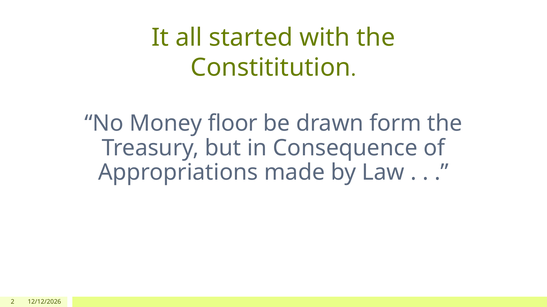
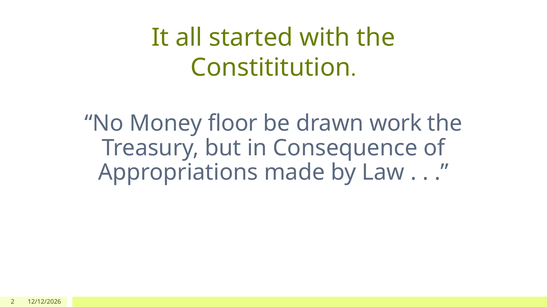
form: form -> work
